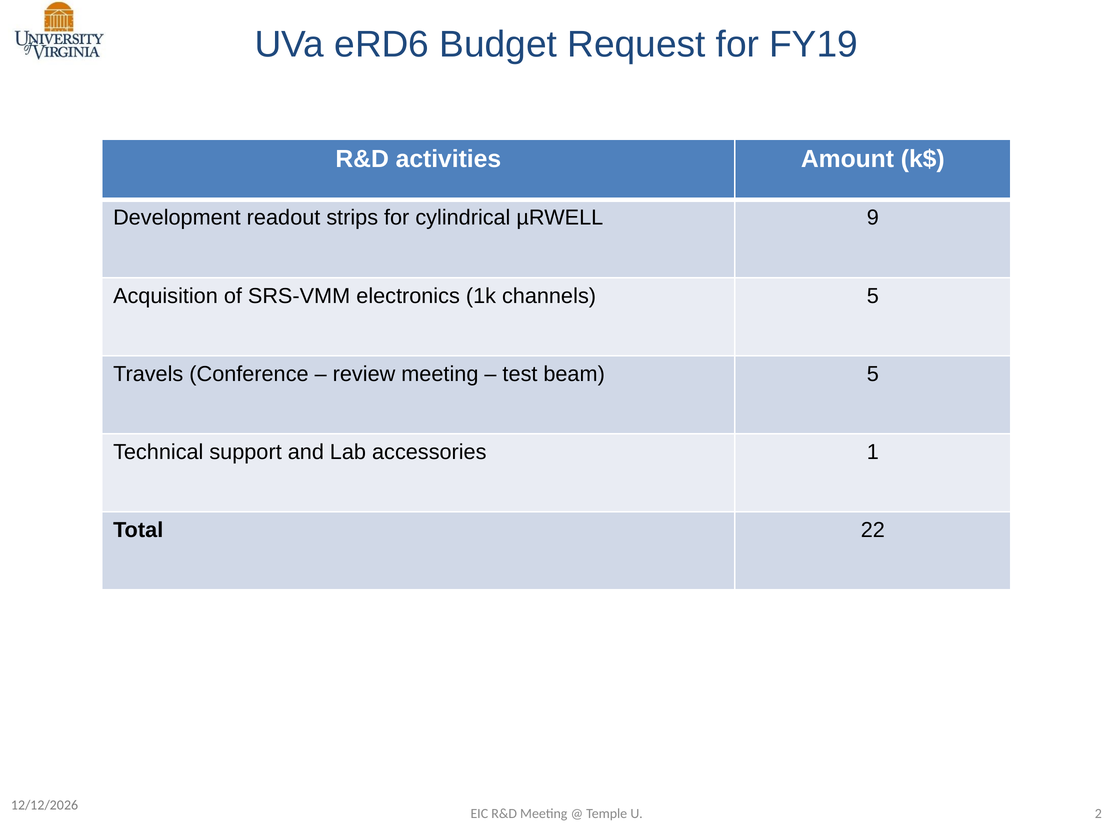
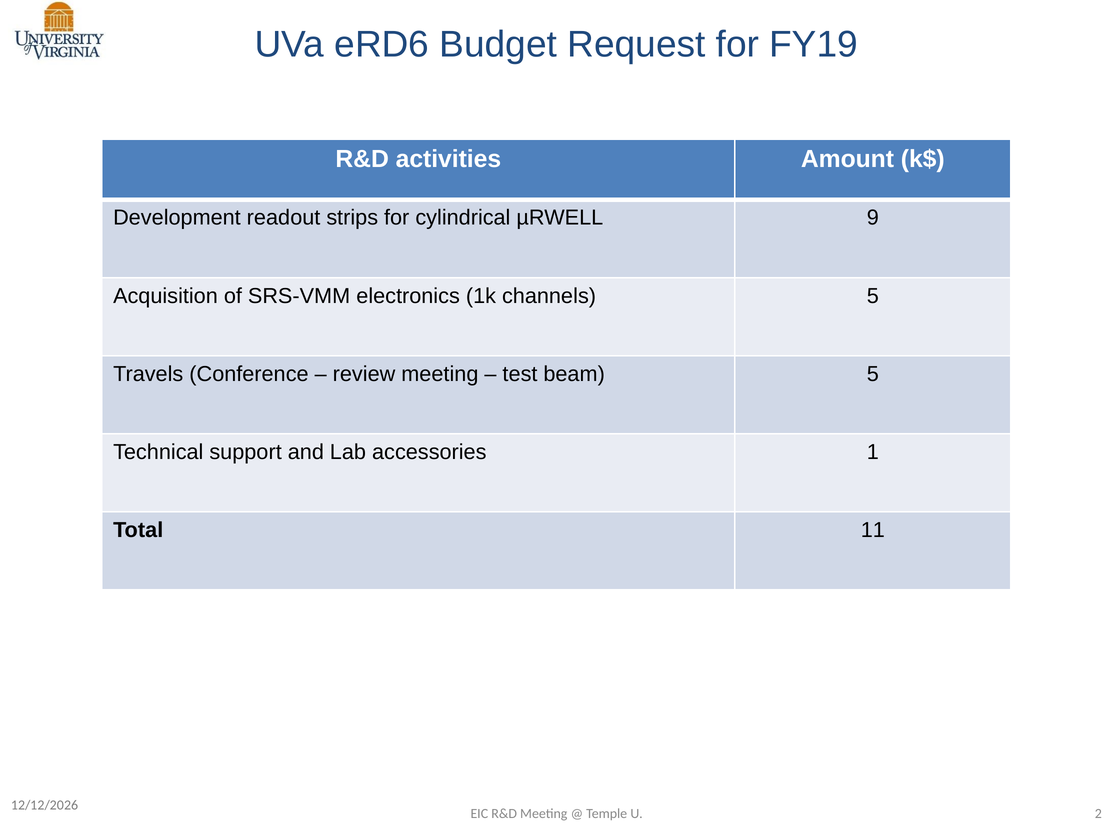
22: 22 -> 11
